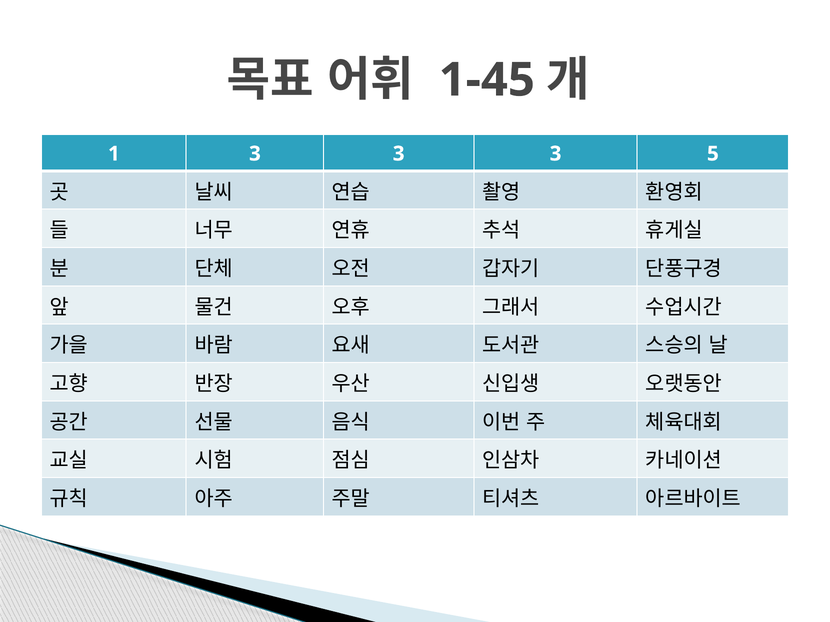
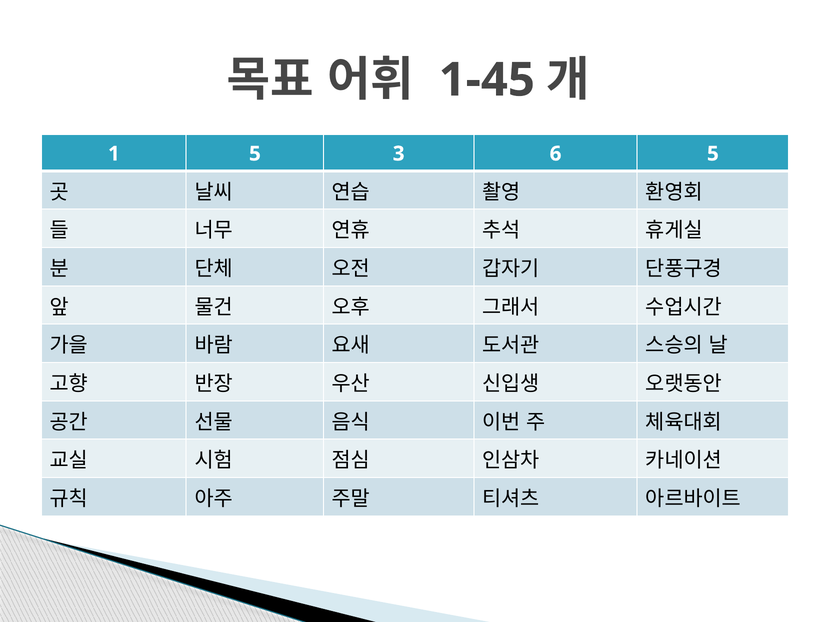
1 3: 3 -> 5
3 at (556, 154): 3 -> 6
